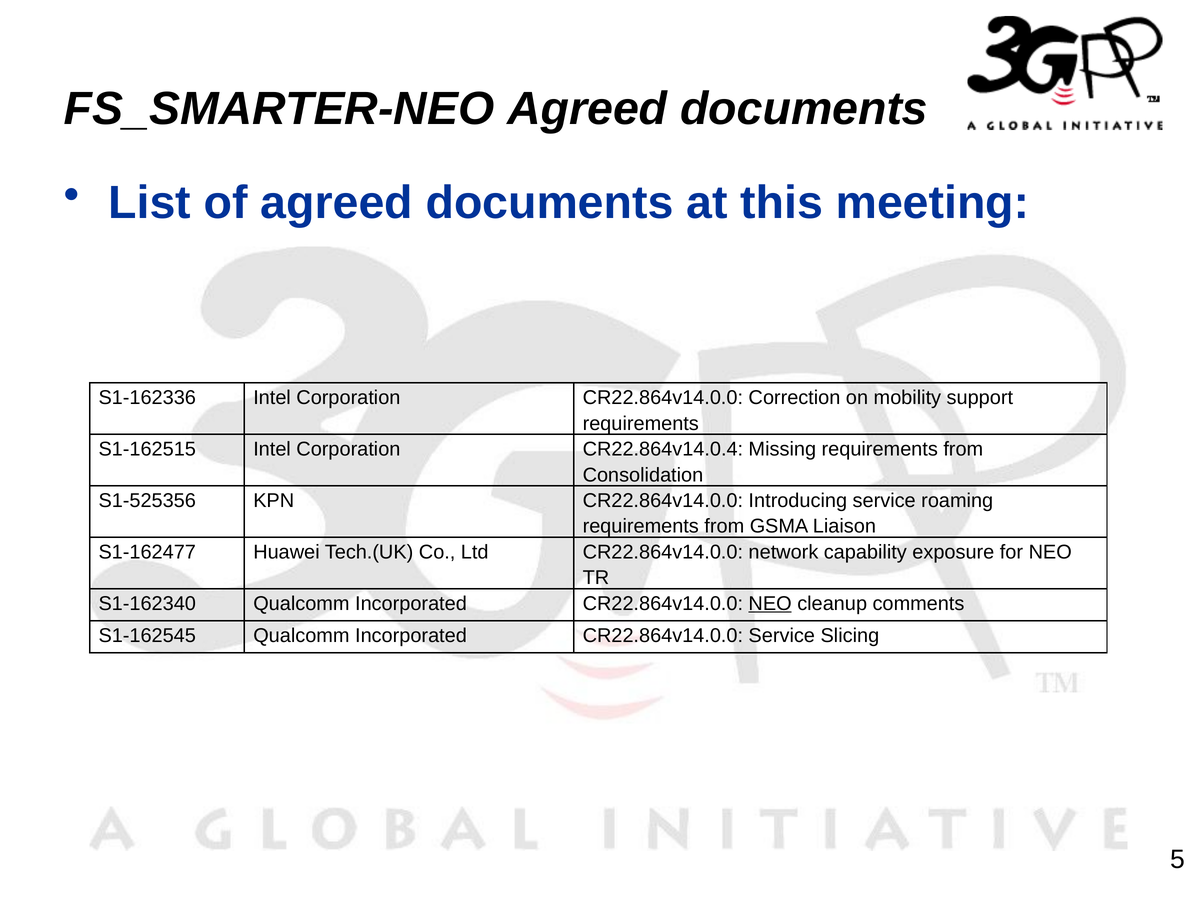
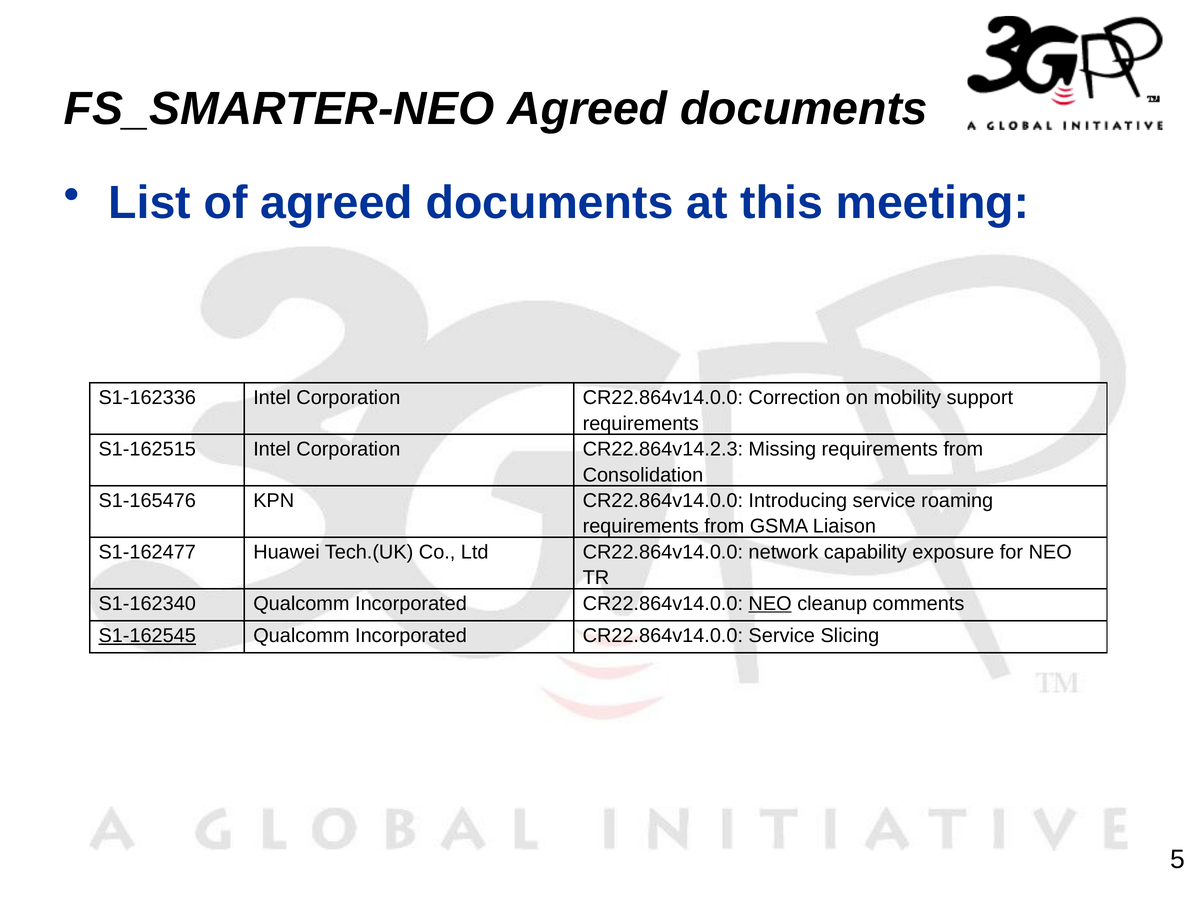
CR22.864v14.0.4: CR22.864v14.0.4 -> CR22.864v14.2.3
S1-525356: S1-525356 -> S1-165476
S1-162545 underline: none -> present
